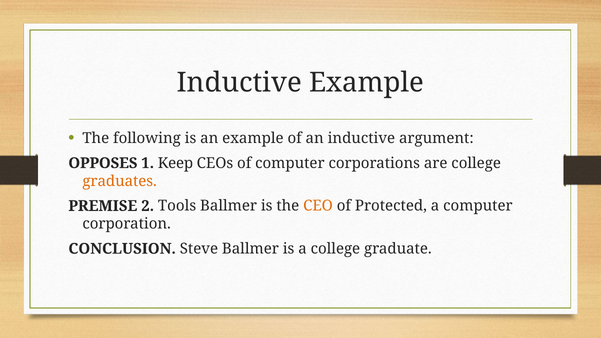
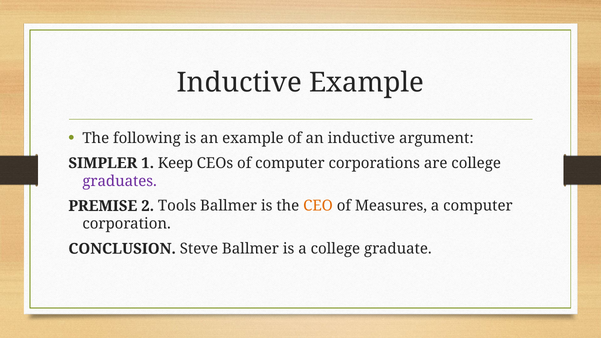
OPPOSES: OPPOSES -> SIMPLER
graduates colour: orange -> purple
Protected: Protected -> Measures
